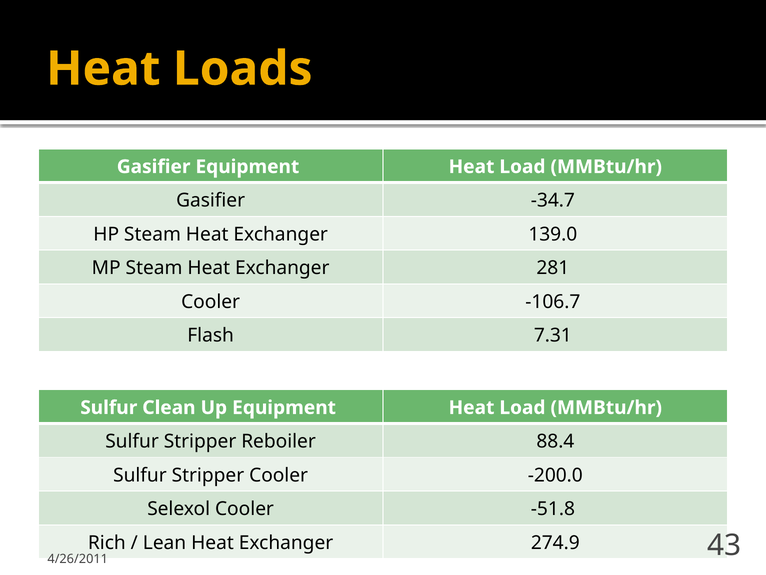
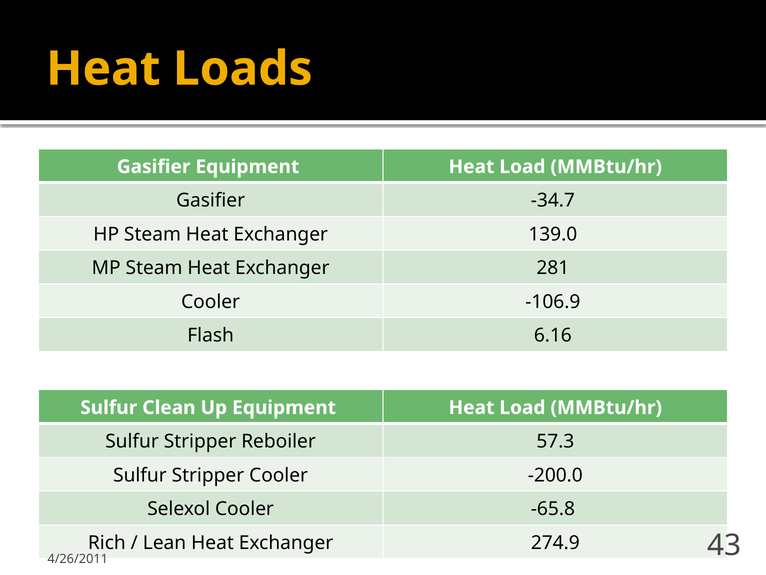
-106.7: -106.7 -> -106.9
7.31: 7.31 -> 6.16
88.4: 88.4 -> 57.3
-51.8: -51.8 -> -65.8
